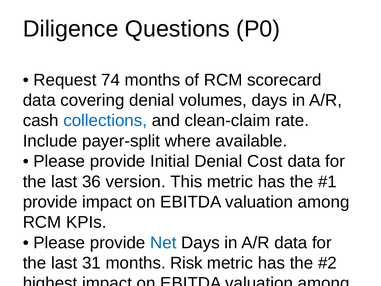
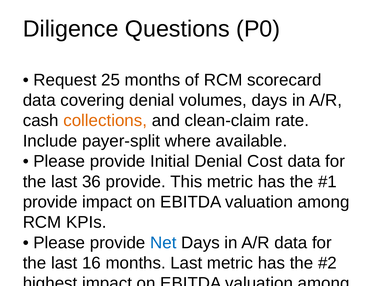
74: 74 -> 25
collections colour: blue -> orange
36 version: version -> provide
31: 31 -> 16
months Risk: Risk -> Last
